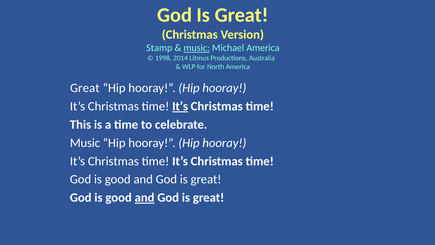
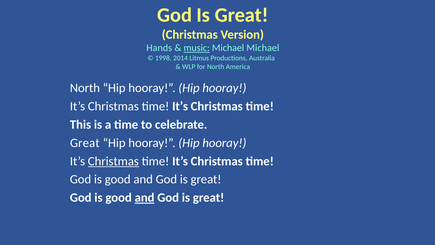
Stamp: Stamp -> Hands
Michael America: America -> Michael
Great at (85, 88): Great -> North
It’s at (180, 106) underline: present -> none
Music at (85, 143): Music -> Great
Christmas at (113, 161) underline: none -> present
